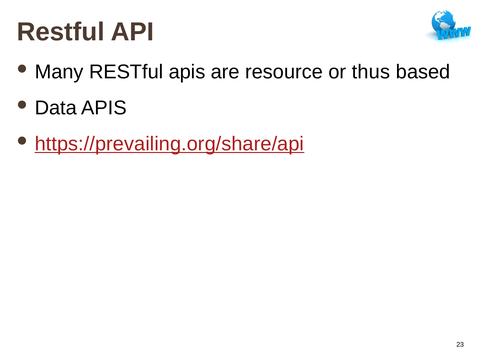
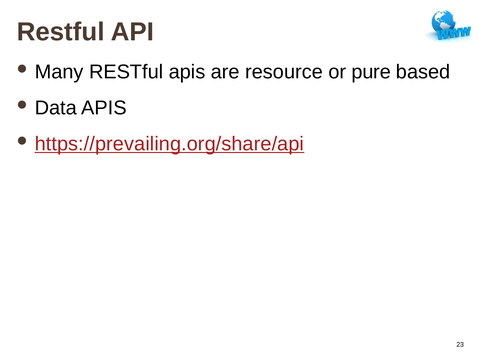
thus: thus -> pure
